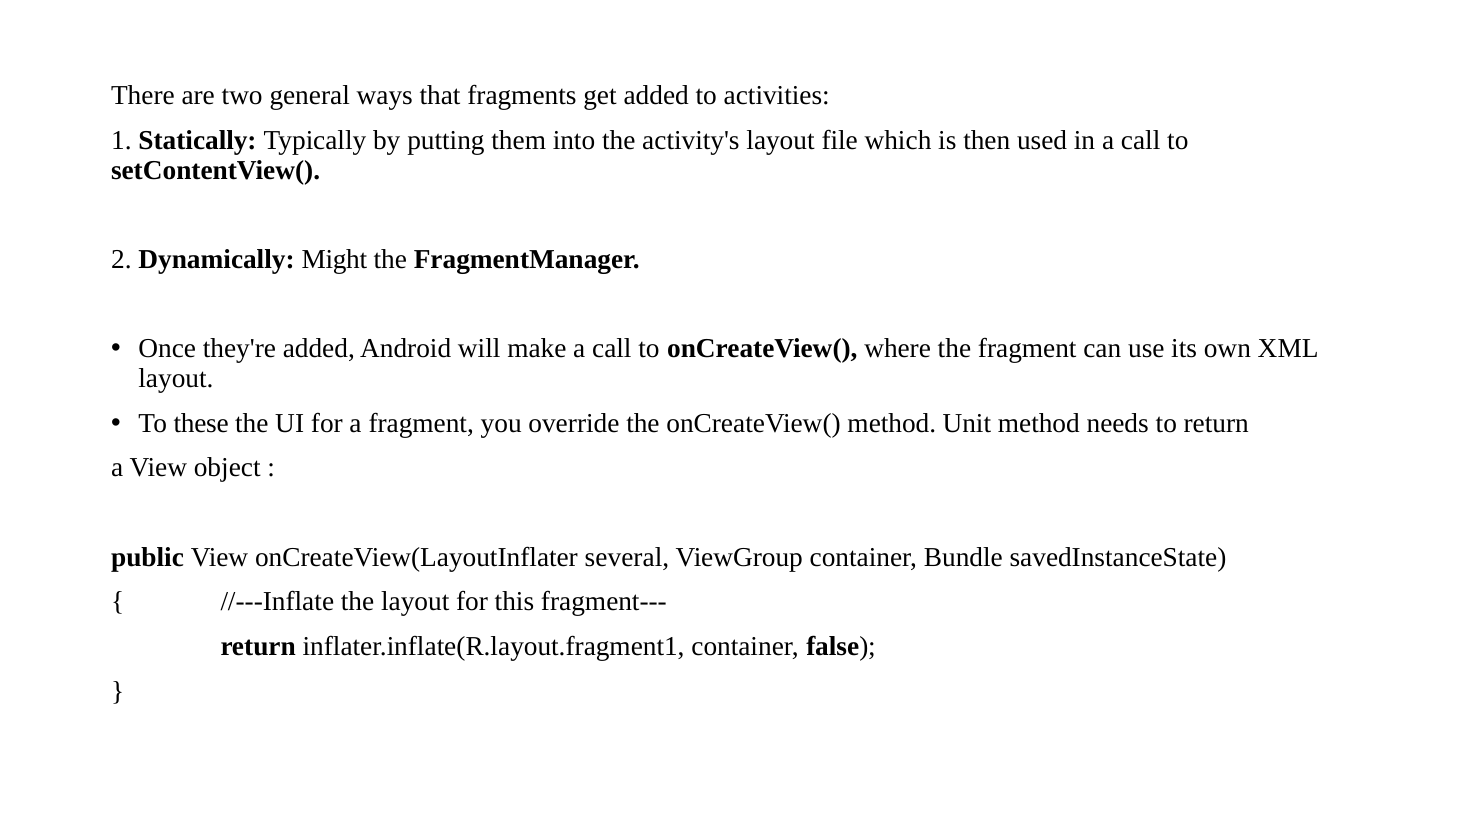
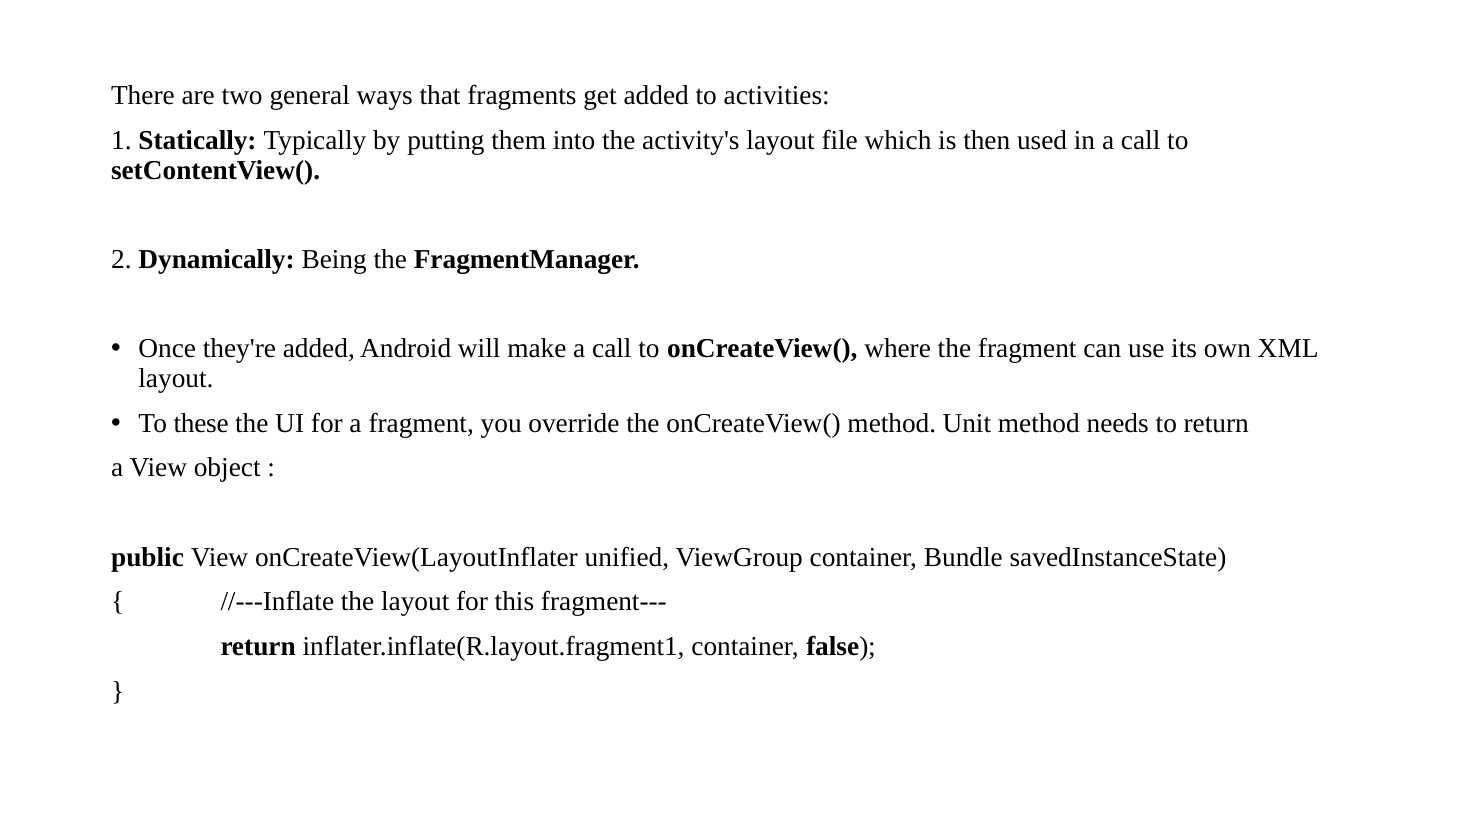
Might: Might -> Being
several: several -> unified
